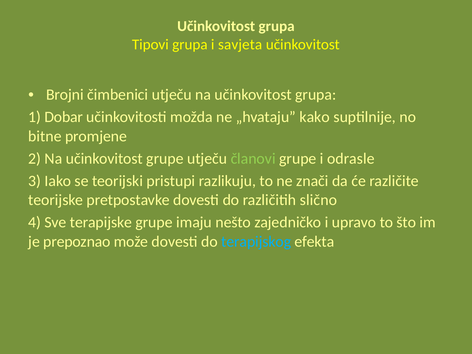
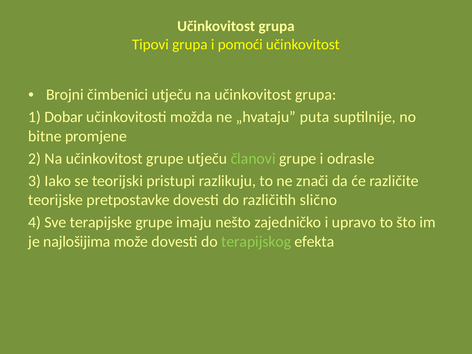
savjeta: savjeta -> pomoći
kako: kako -> puta
prepoznao: prepoznao -> najlošijima
terapijskog colour: light blue -> light green
